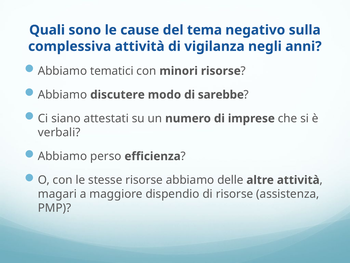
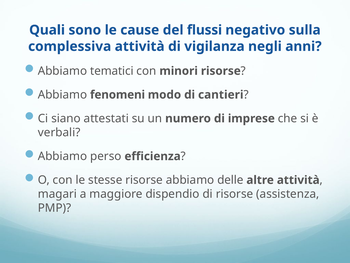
tema: tema -> flussi
discutere: discutere -> fenomeni
sarebbe: sarebbe -> cantieri
